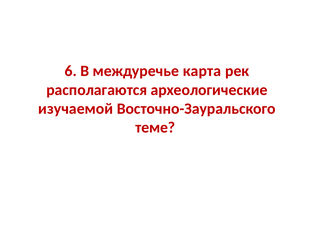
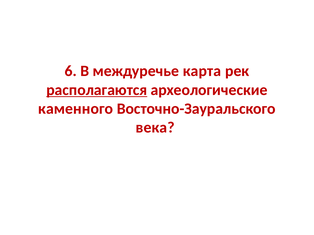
располагаются underline: none -> present
изучаемой: изучаемой -> каменного
теме: теме -> века
